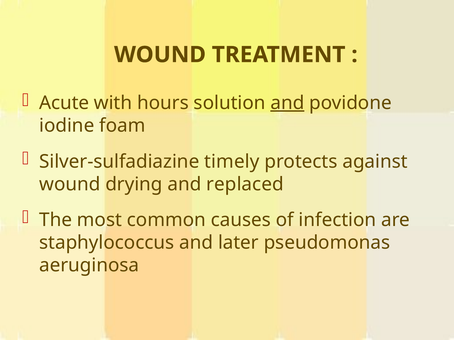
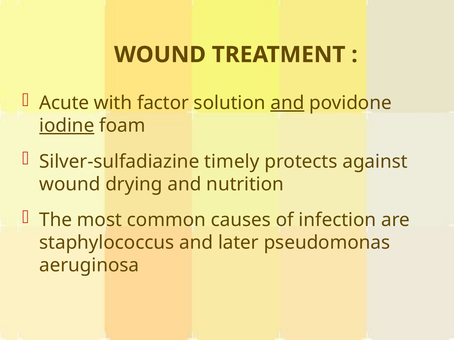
hours: hours -> factor
iodine underline: none -> present
replaced: replaced -> nutrition
